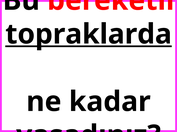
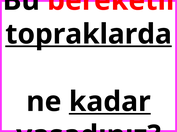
kadar underline: none -> present
